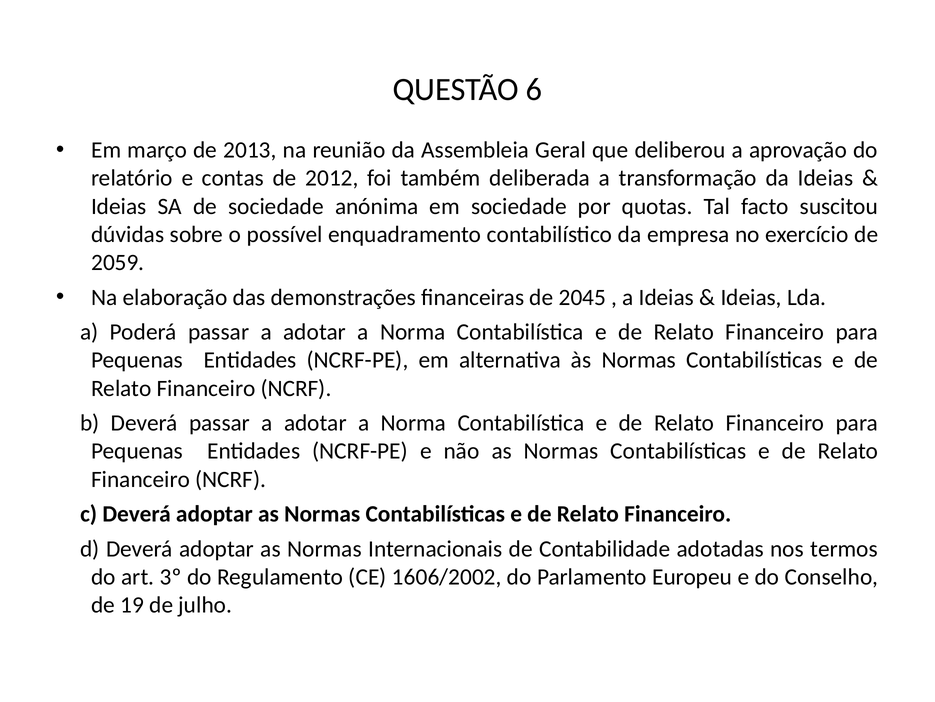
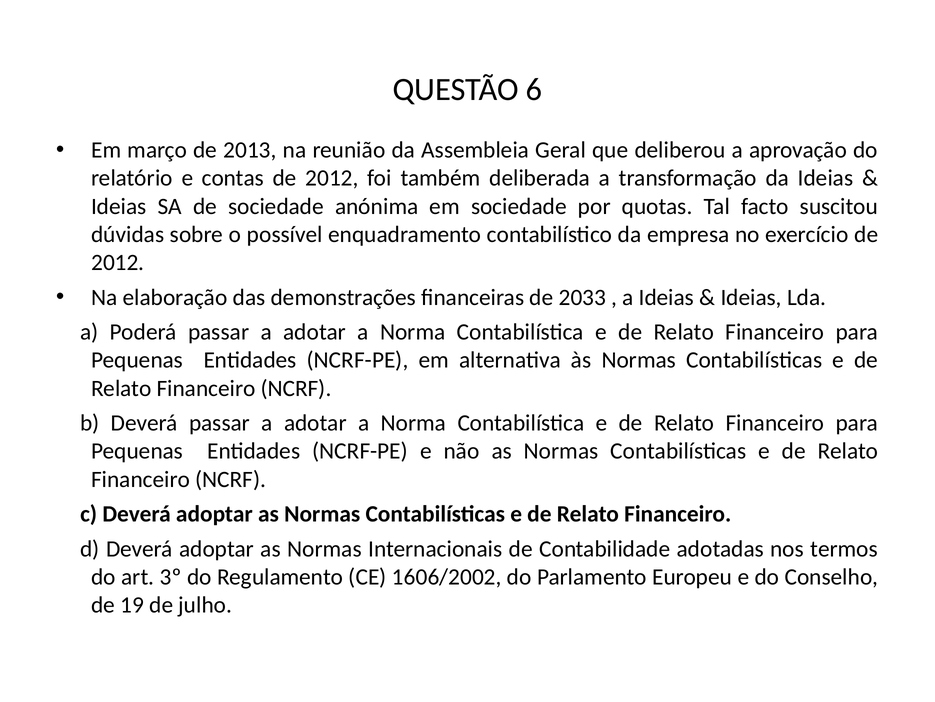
2059 at (118, 262): 2059 -> 2012
2045: 2045 -> 2033
